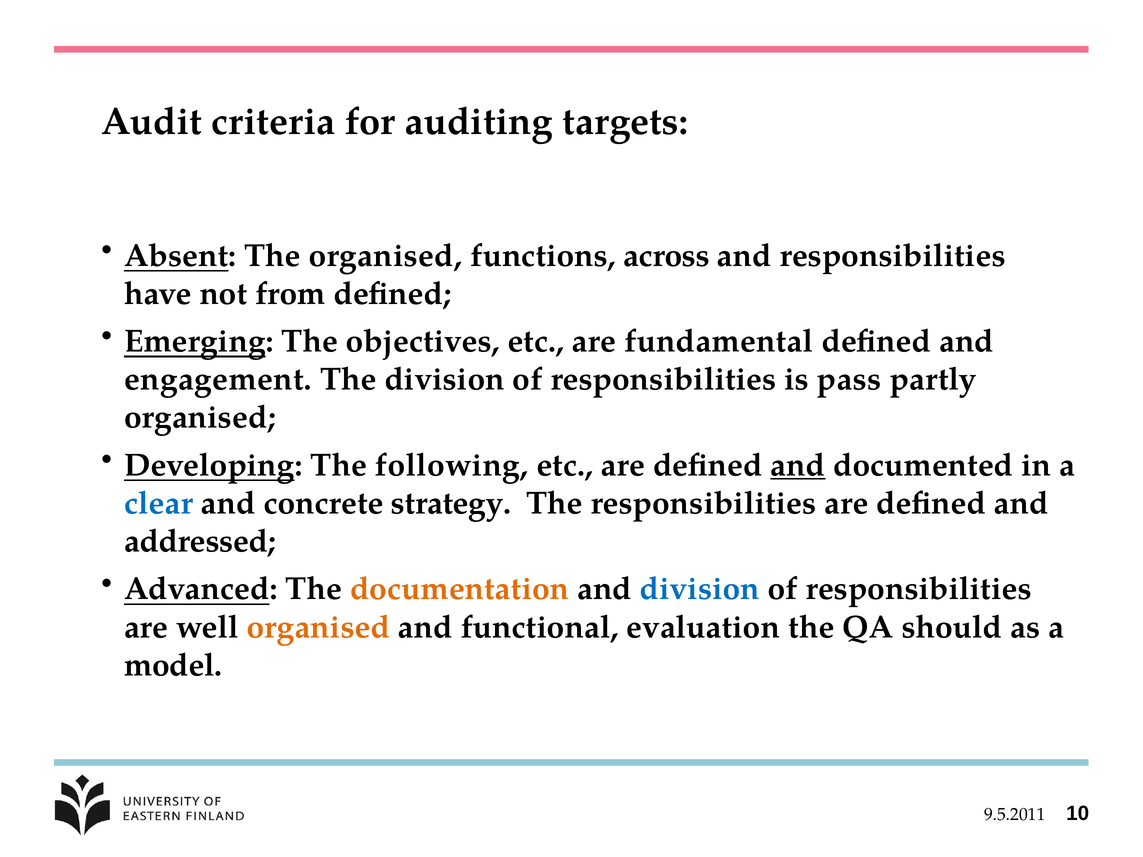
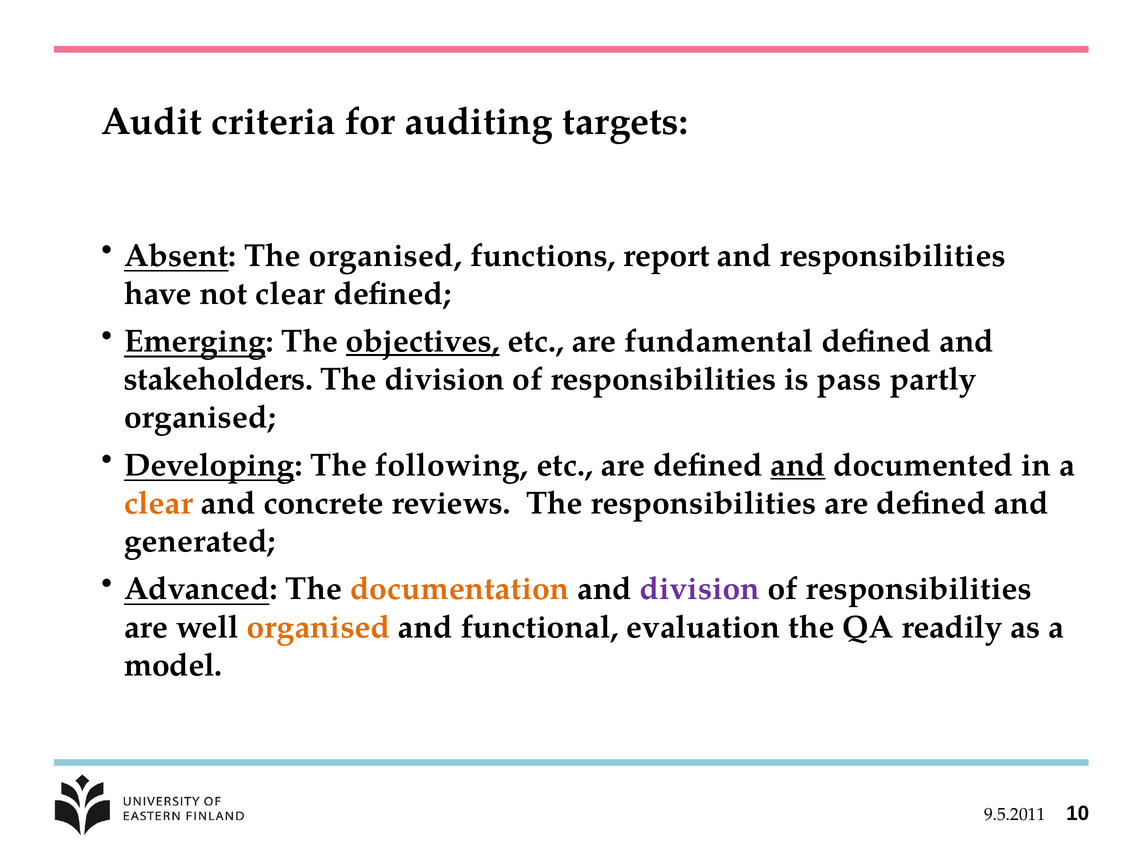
across: across -> report
not from: from -> clear
objectives underline: none -> present
engagement: engagement -> stakeholders
clear at (159, 503) colour: blue -> orange
strategy: strategy -> reviews
addressed: addressed -> generated
division at (700, 589) colour: blue -> purple
should: should -> readily
